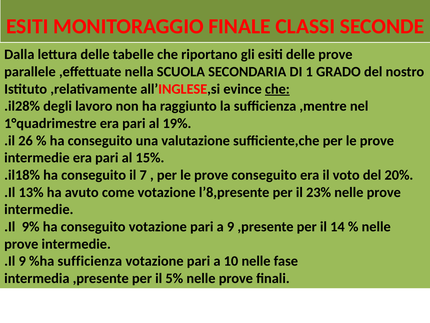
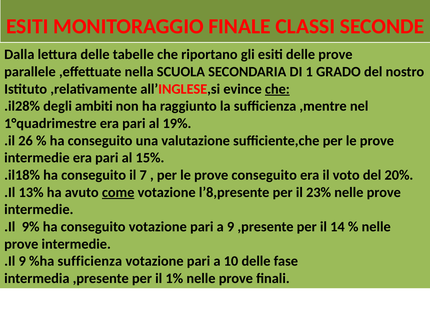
lavoro: lavoro -> ambiti
come underline: none -> present
10 nelle: nelle -> delle
5%: 5% -> 1%
